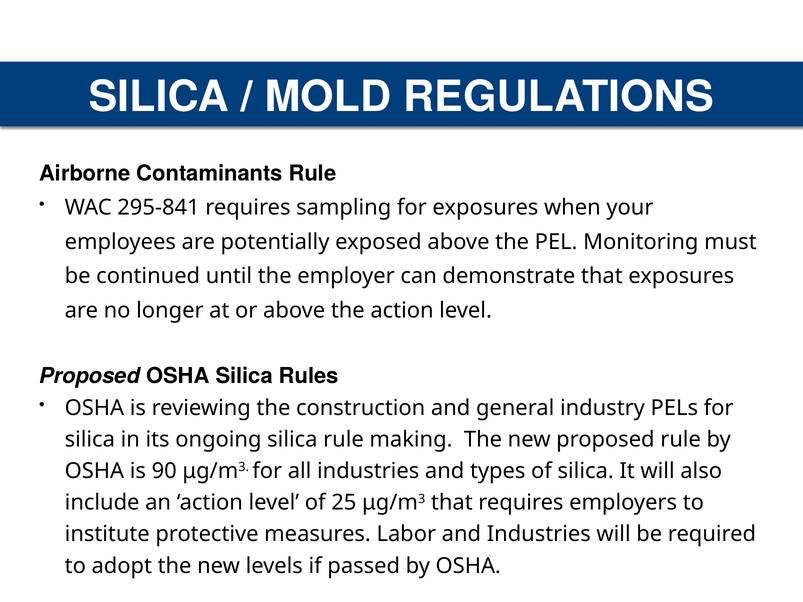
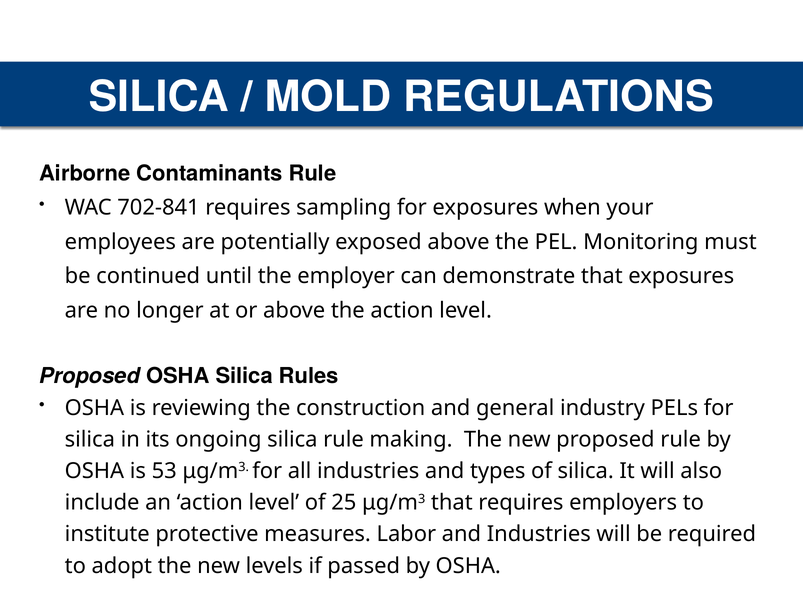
295-841: 295-841 -> 702-841
90: 90 -> 53
